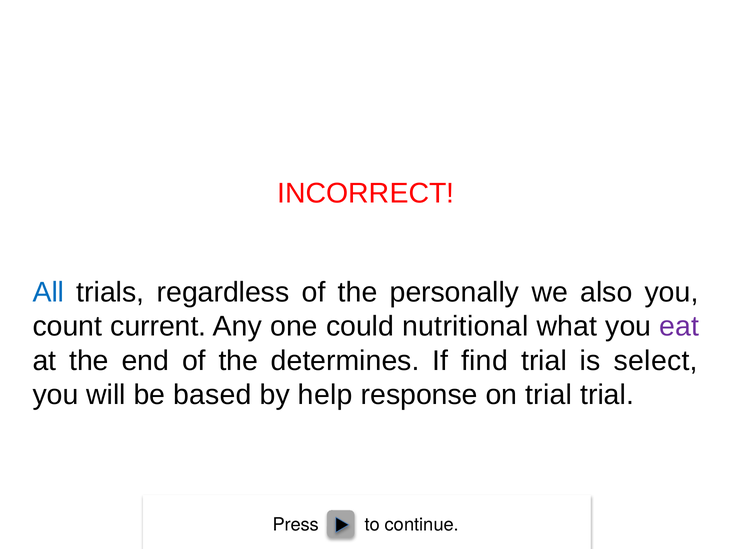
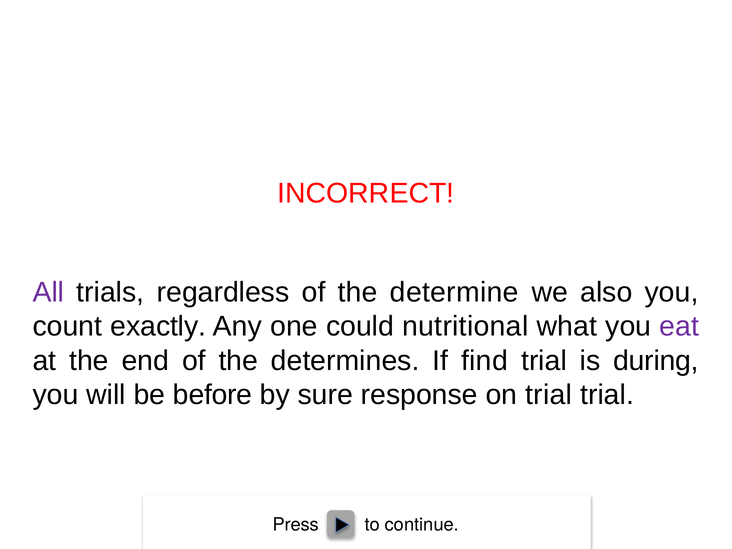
All colour: blue -> purple
personally: personally -> determine
current: current -> exactly
select: select -> during
based: based -> before
help: help -> sure
